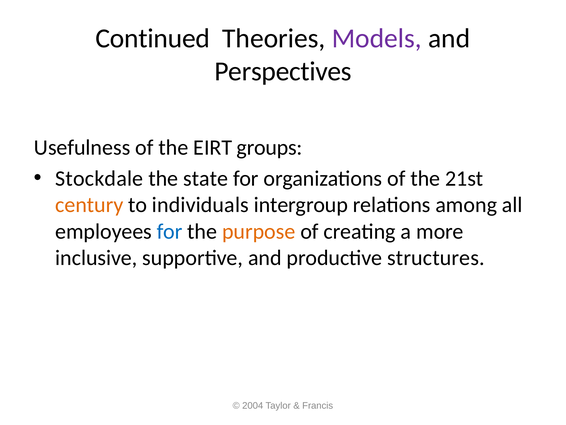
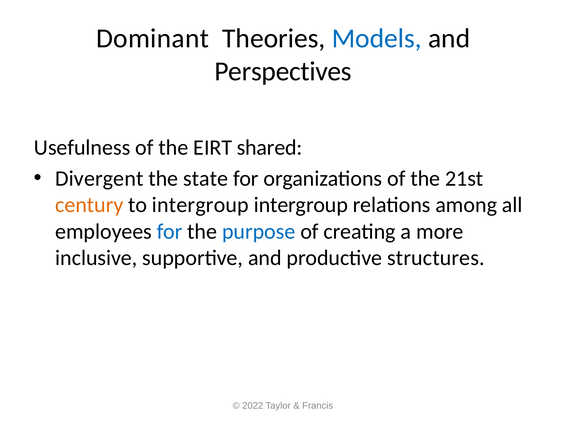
Continued: Continued -> Dominant
Models colour: purple -> blue
groups: groups -> shared
Stockdale: Stockdale -> Divergent
to individuals: individuals -> intergroup
purpose colour: orange -> blue
2004: 2004 -> 2022
